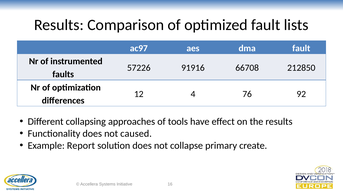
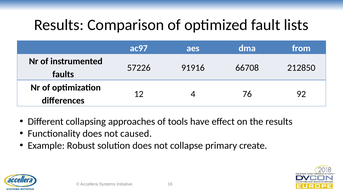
dma fault: fault -> from
Report: Report -> Robust
